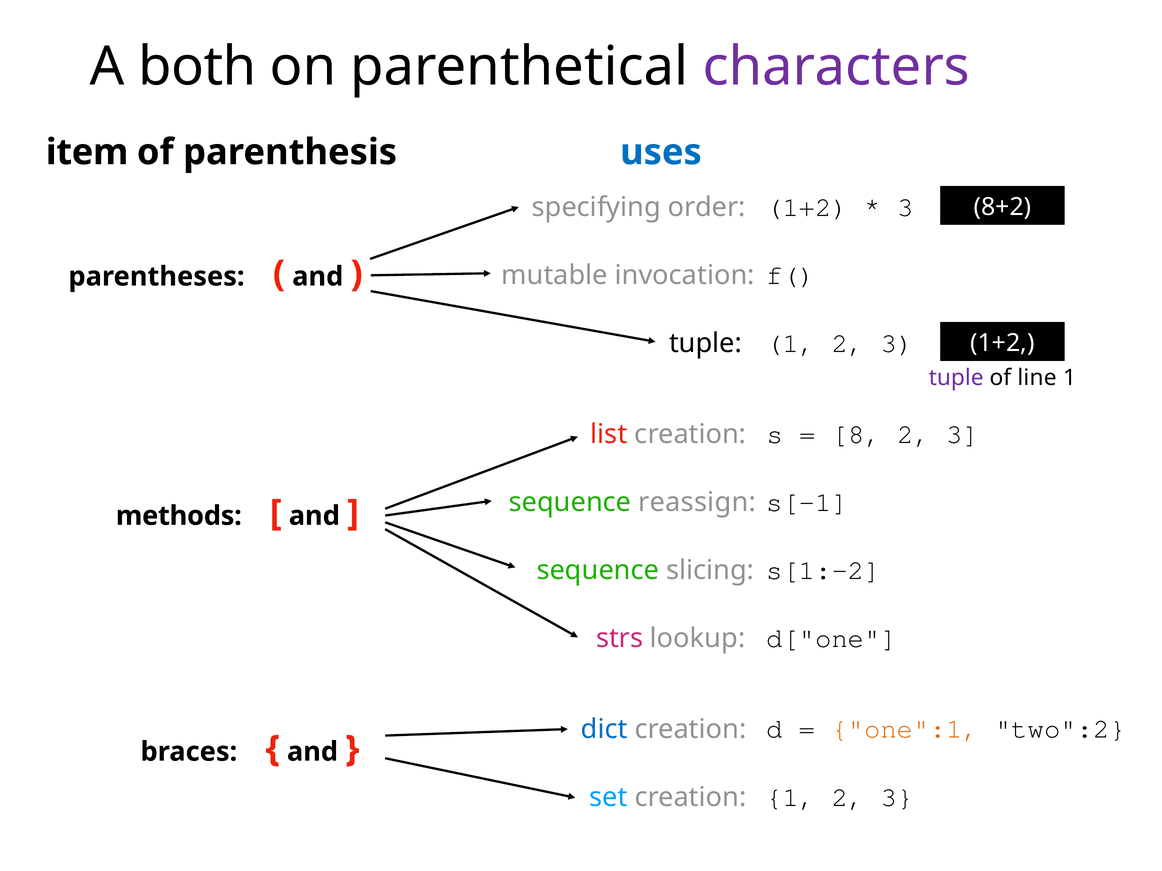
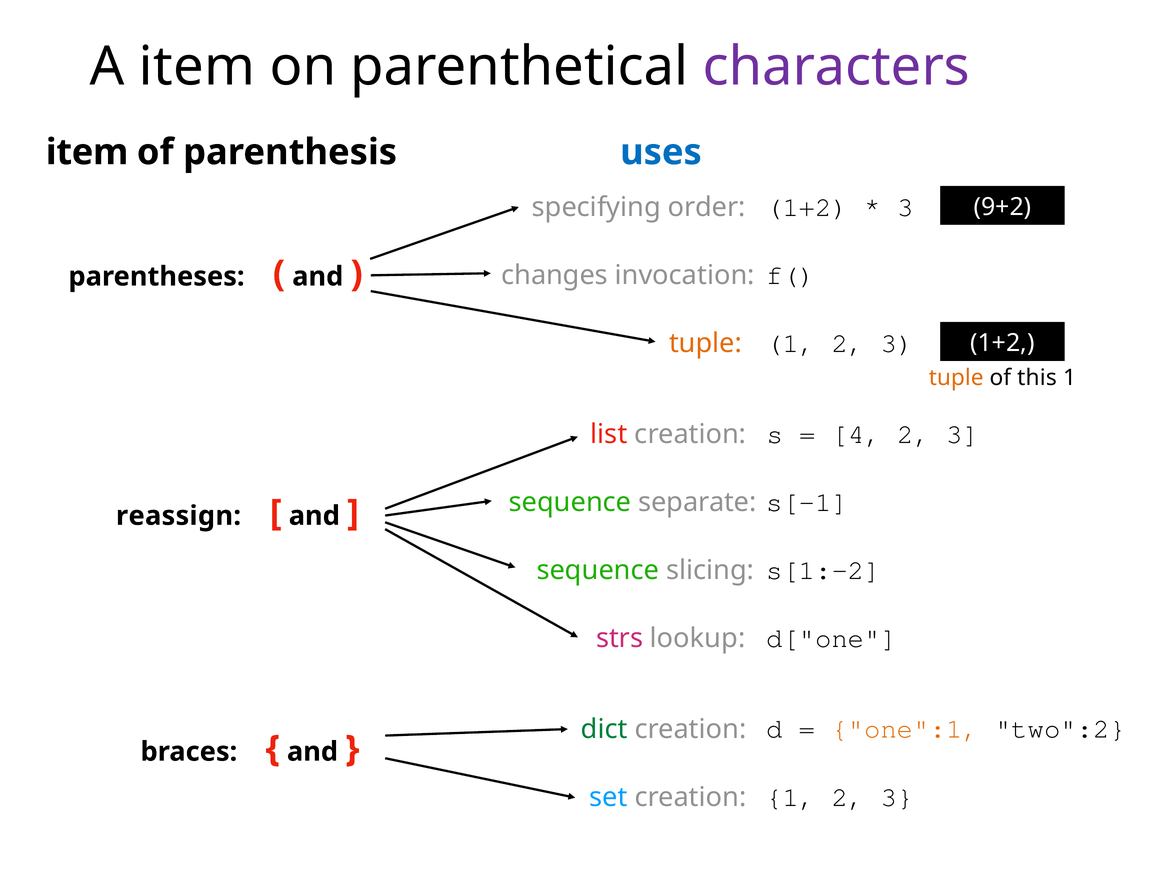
A both: both -> item
8+2: 8+2 -> 9+2
mutable: mutable -> changes
tuple at (706, 344) colour: black -> orange
tuple at (956, 378) colour: purple -> orange
line: line -> this
8: 8 -> 4
reassign: reassign -> separate
methods: methods -> reassign
dict colour: blue -> green
